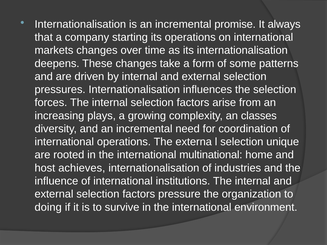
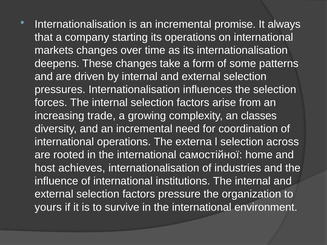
plays: plays -> trade
unique: unique -> across
multinational: multinational -> самостійної
doing: doing -> yours
